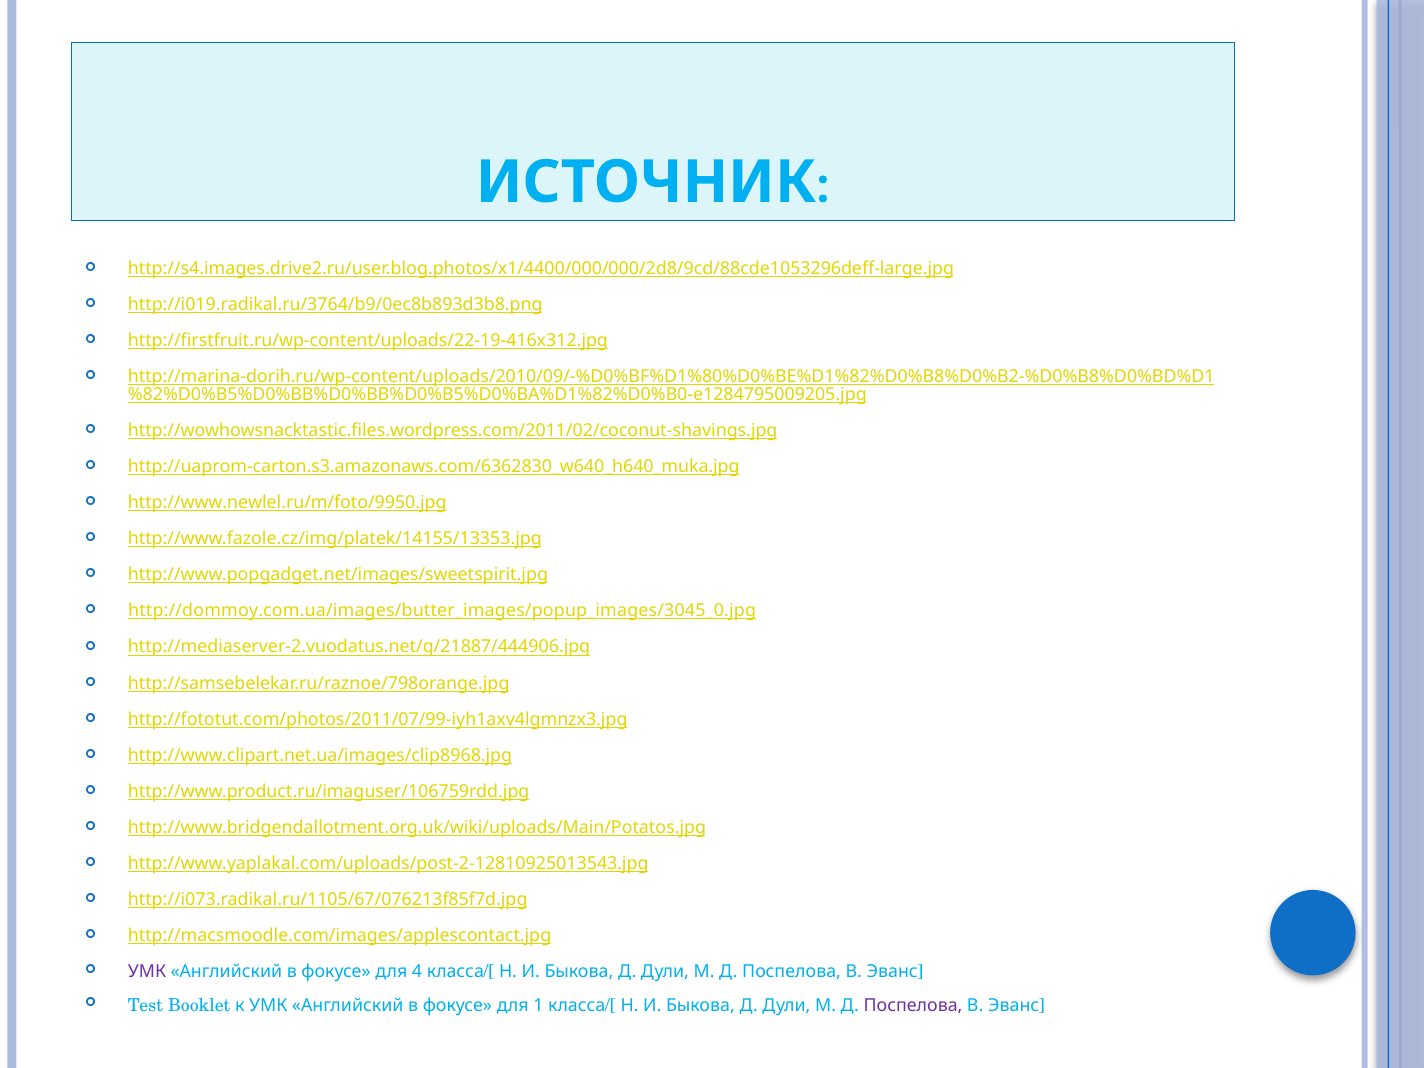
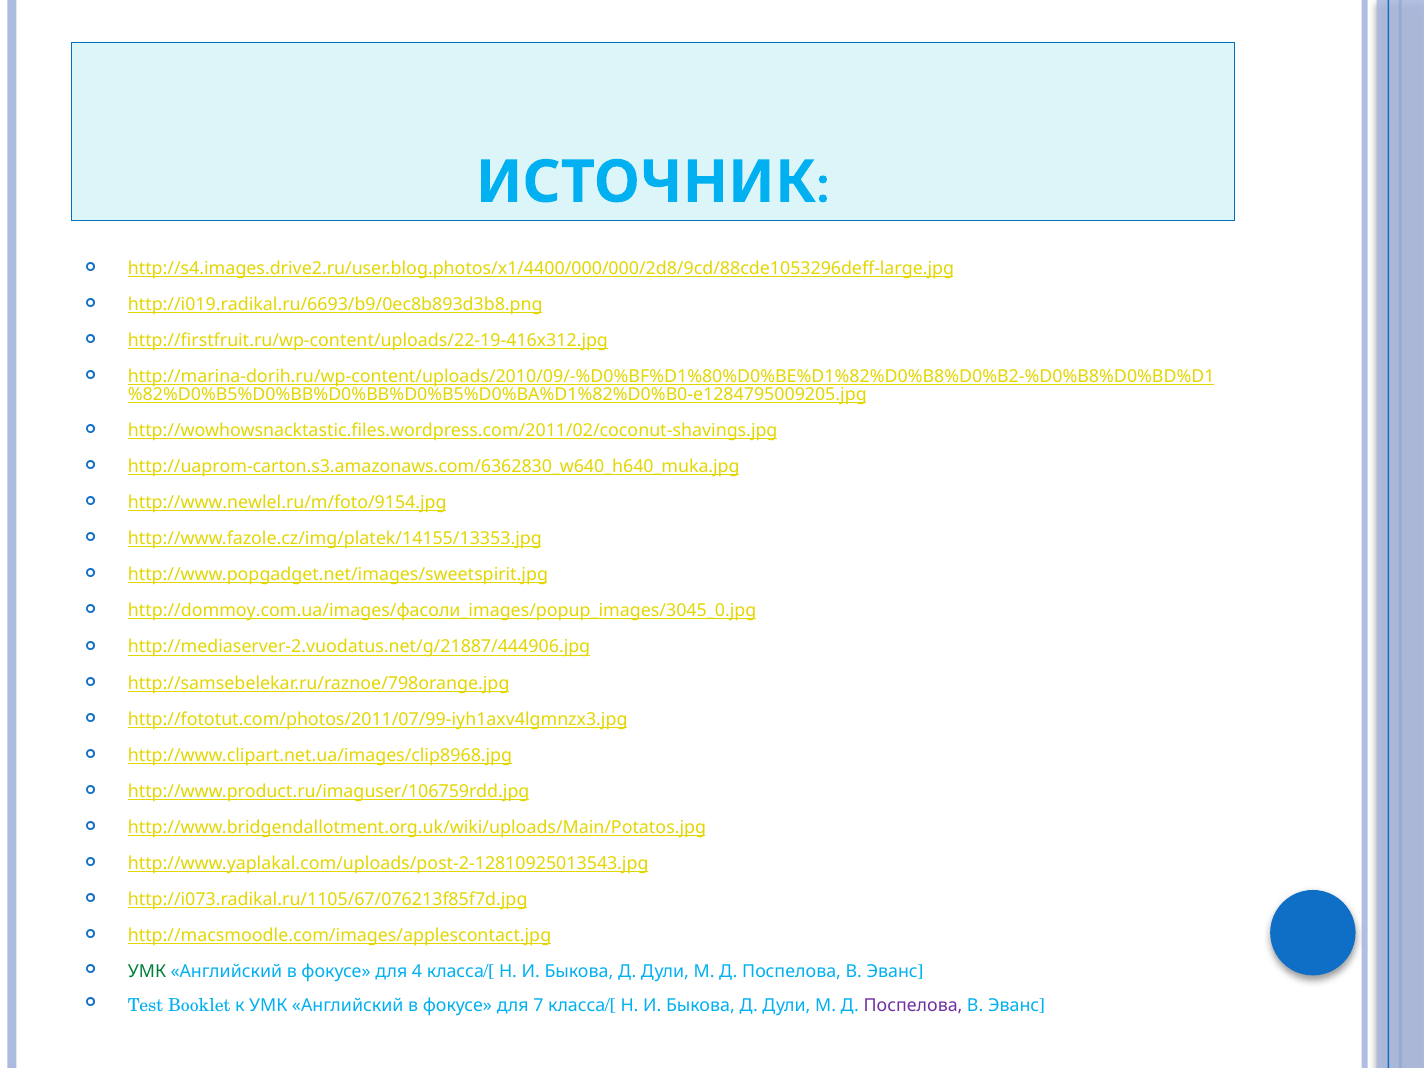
http://i019.radikal.ru/3764/b9/0ec8b893d3b8.png: http://i019.radikal.ru/3764/b9/0ec8b893d3b8.png -> http://i019.radikal.ru/6693/b9/0ec8b893d3b8.png
http://www.newlel.ru/m/foto/9950.jpg: http://www.newlel.ru/m/foto/9950.jpg -> http://www.newlel.ru/m/foto/9154.jpg
http://dommoy.com.ua/images/butter_images/popup_images/3045_0.jpg: http://dommoy.com.ua/images/butter_images/popup_images/3045_0.jpg -> http://dommoy.com.ua/images/фасоли_images/popup_images/3045_0.jpg
УМК at (147, 972) colour: purple -> green
1: 1 -> 7
